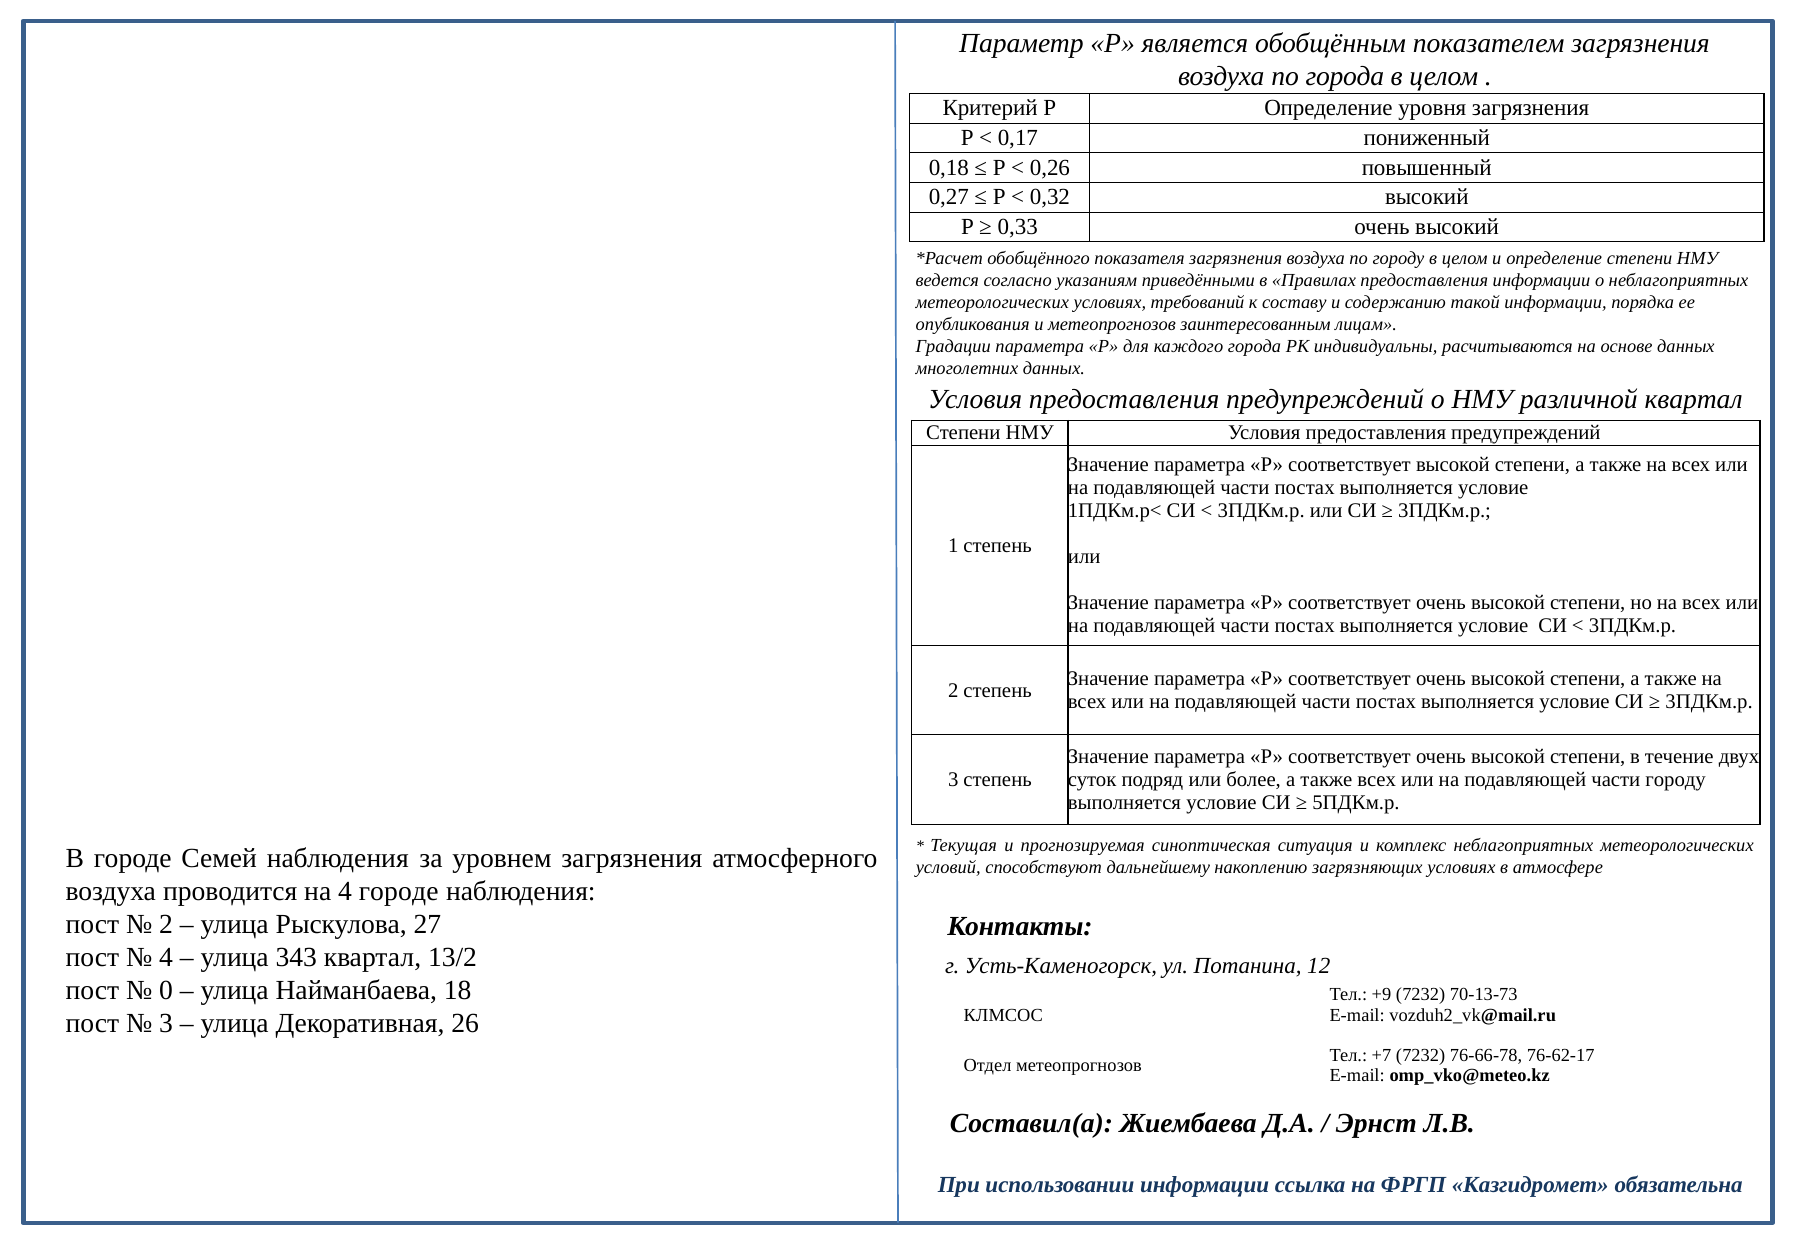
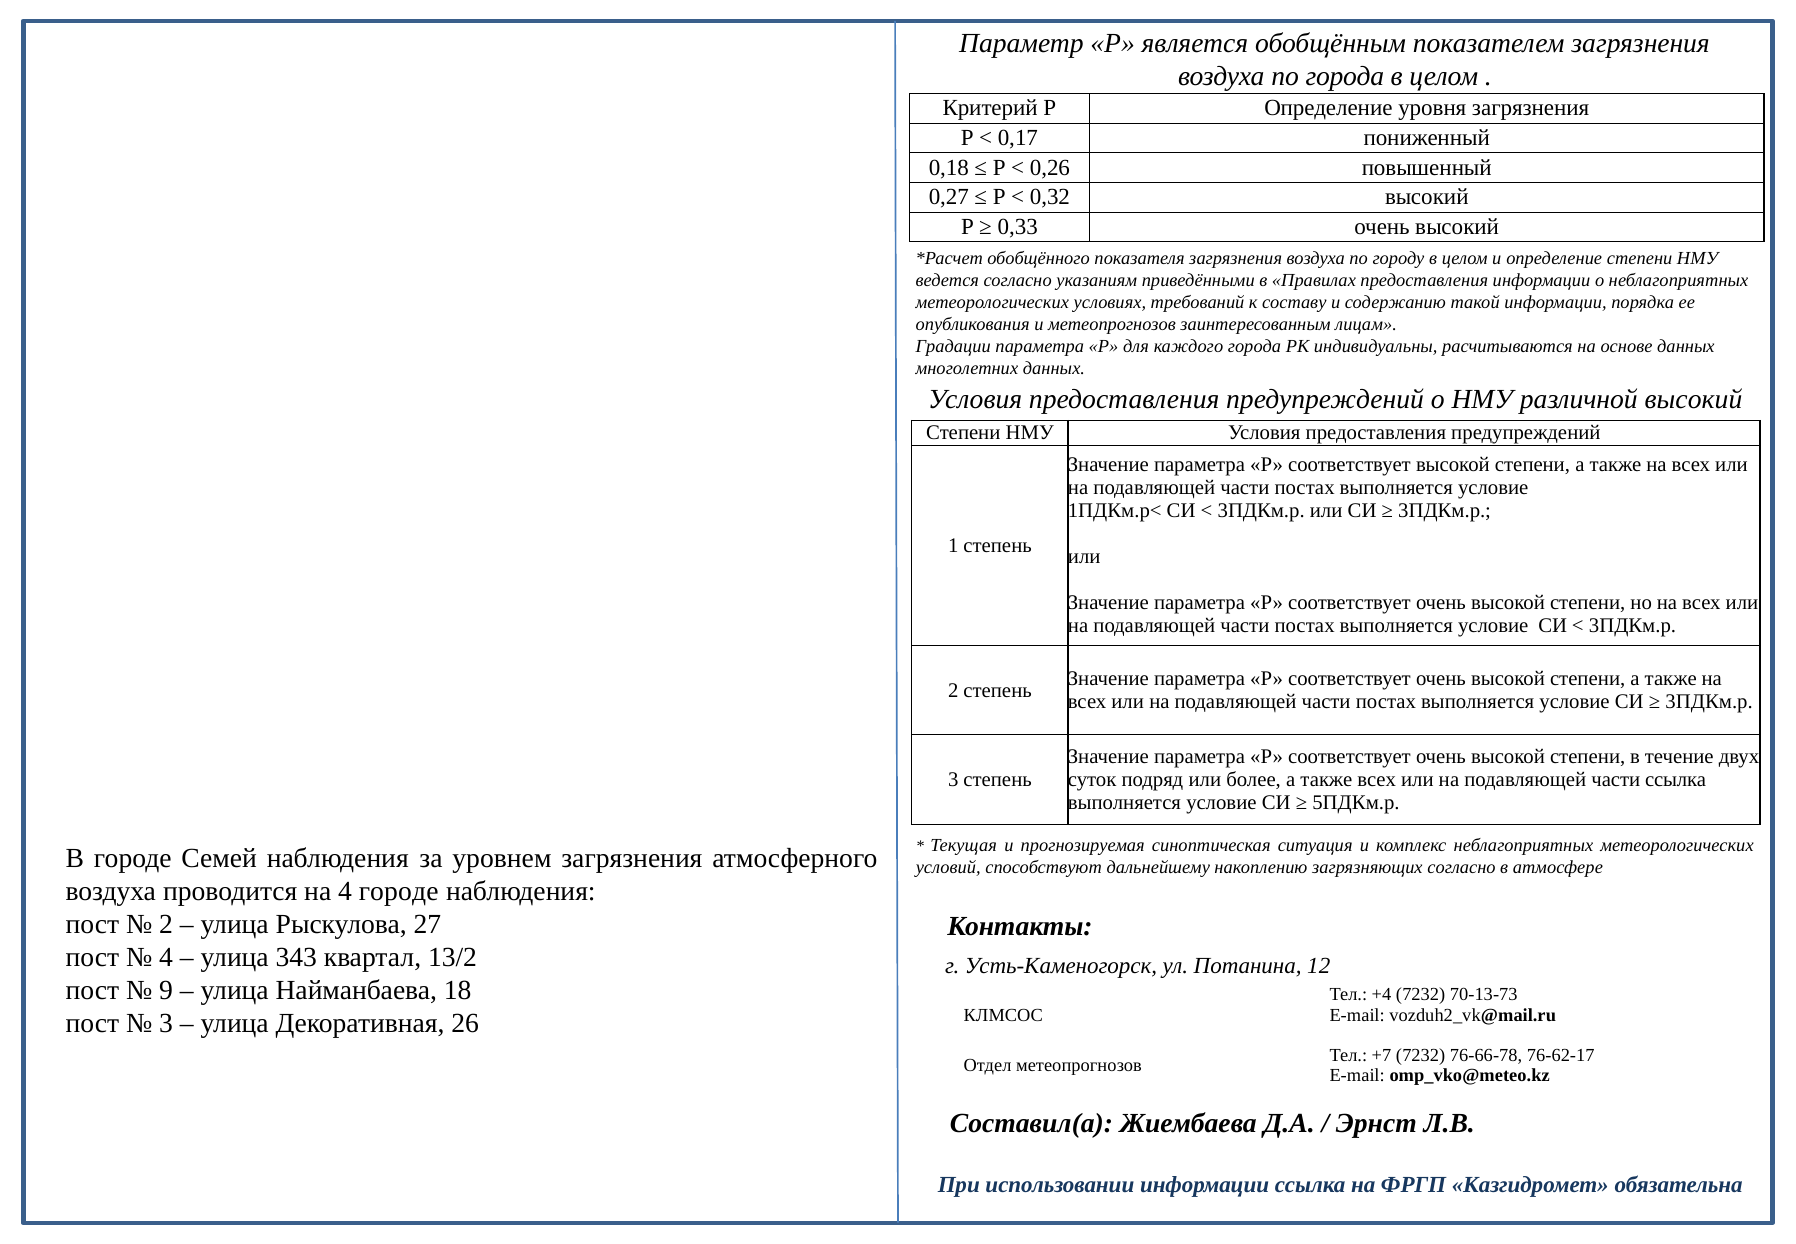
различной квартал: квартал -> высокий
части городу: городу -> ссылка
загрязняющих условиях: условиях -> согласно
0: 0 -> 9
+9: +9 -> +4
